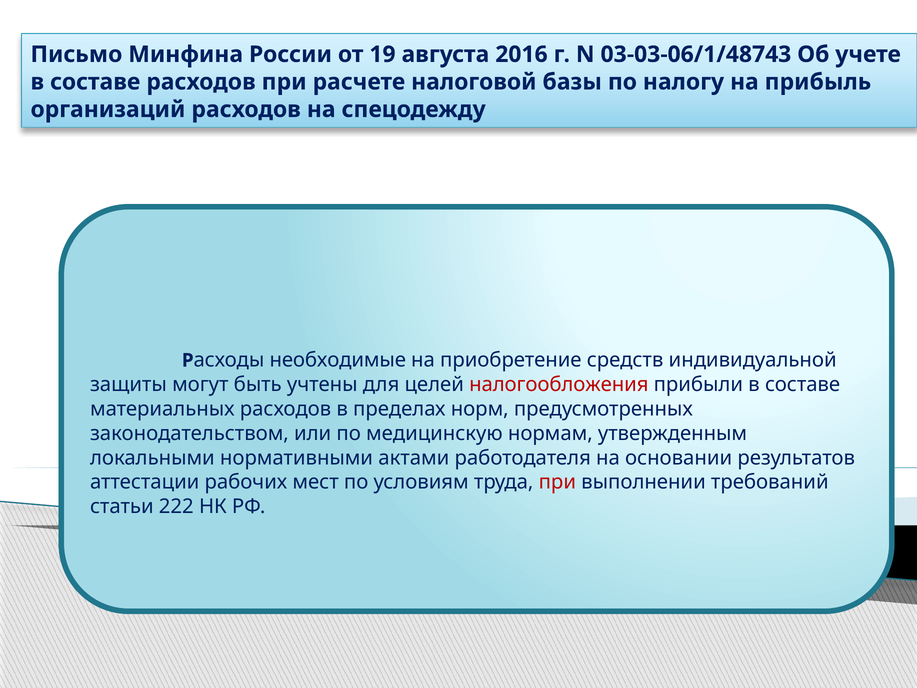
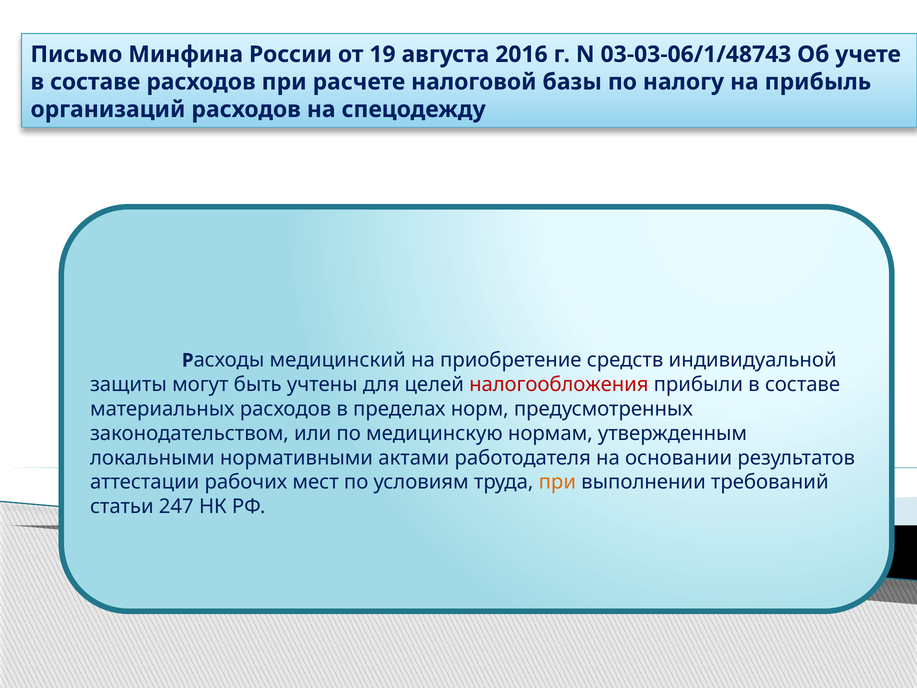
необходимые: необходимые -> медицинский
при at (557, 482) colour: red -> orange
222: 222 -> 247
